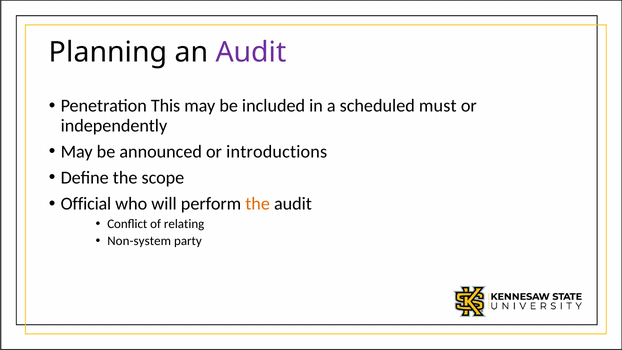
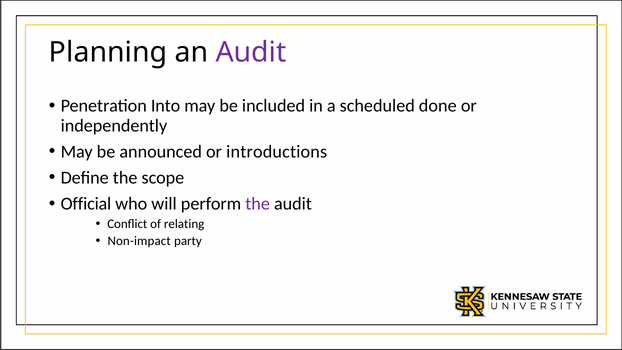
This: This -> Into
must: must -> done
the at (258, 204) colour: orange -> purple
Non-system: Non-system -> Non-impact
